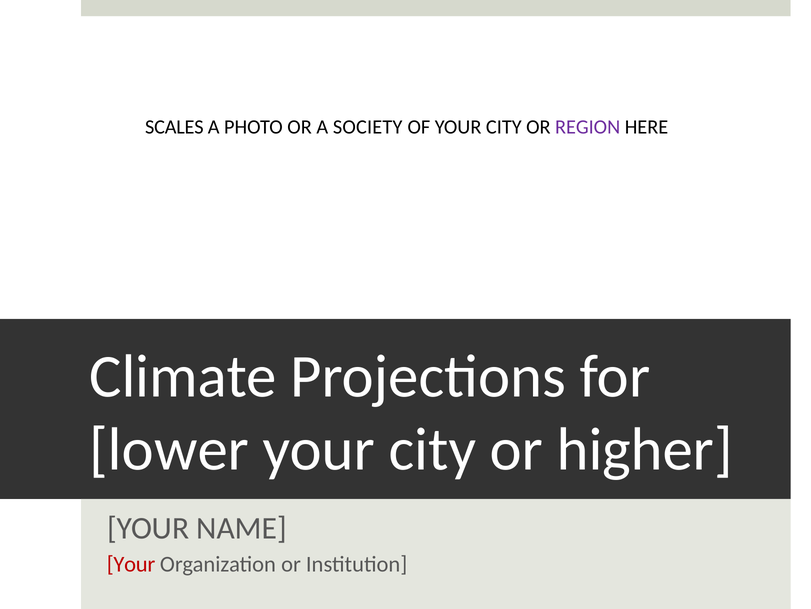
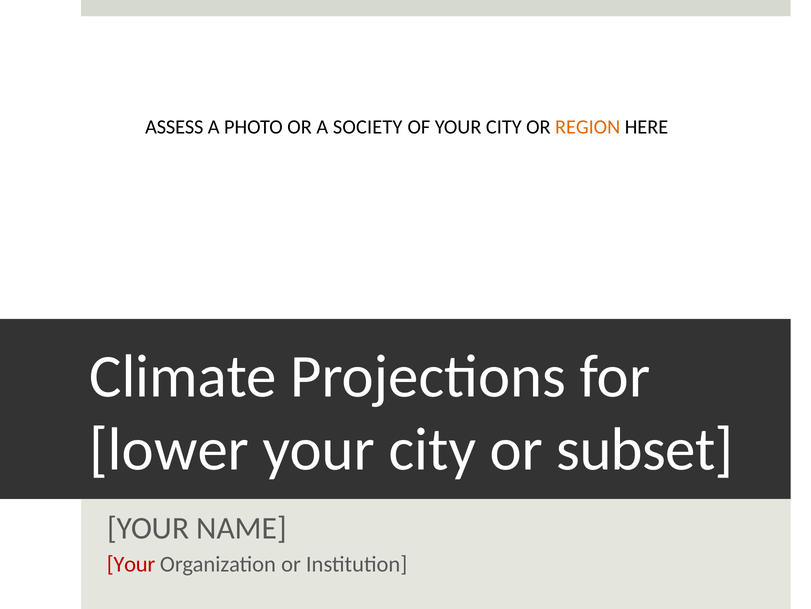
SCALES: SCALES -> ASSESS
REGION colour: purple -> orange
higher: higher -> subset
